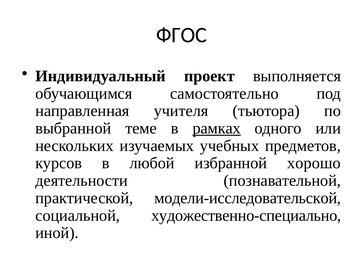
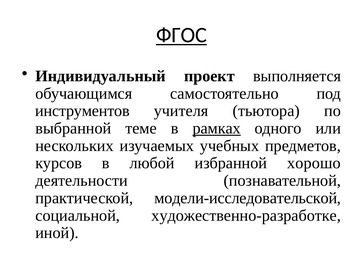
ФГОС underline: none -> present
направленная: направленная -> инструментов
художественно-специально: художественно-специально -> художественно-разработке
